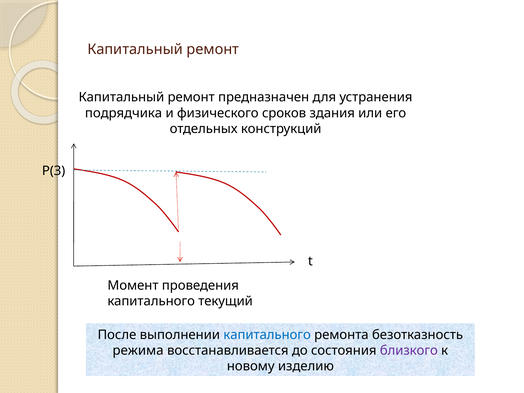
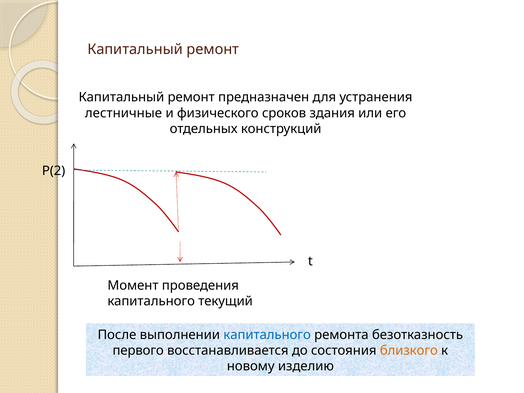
подрядчика: подрядчика -> лестничные
Р(3: Р(3 -> Р(2
режима: режима -> первого
близкого colour: purple -> orange
